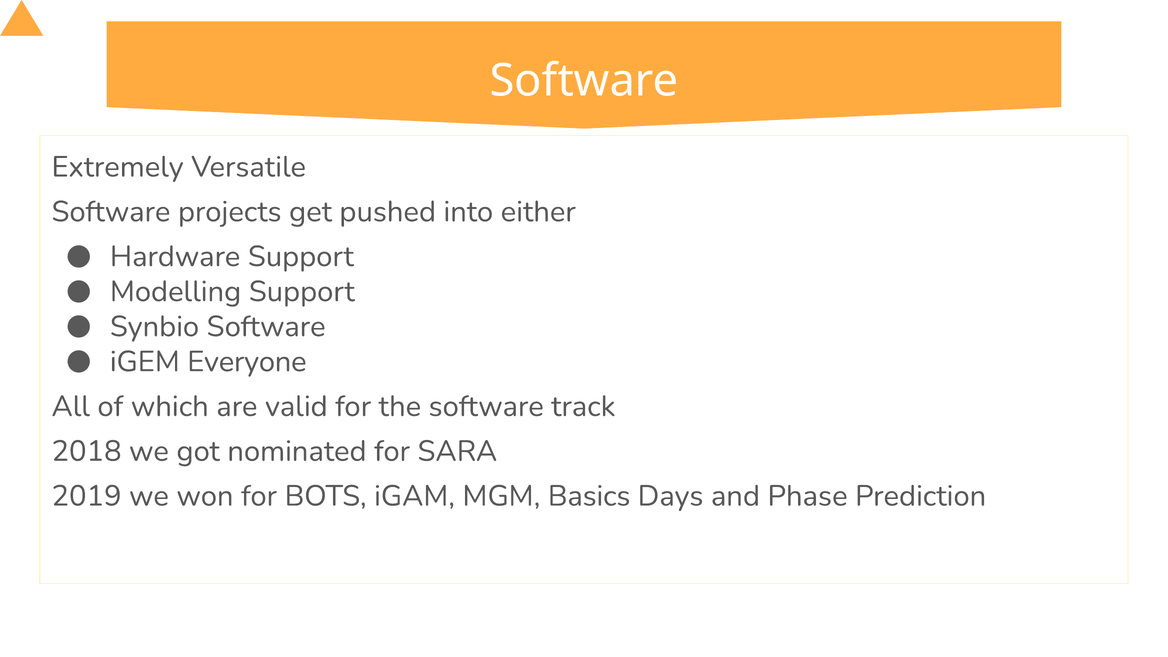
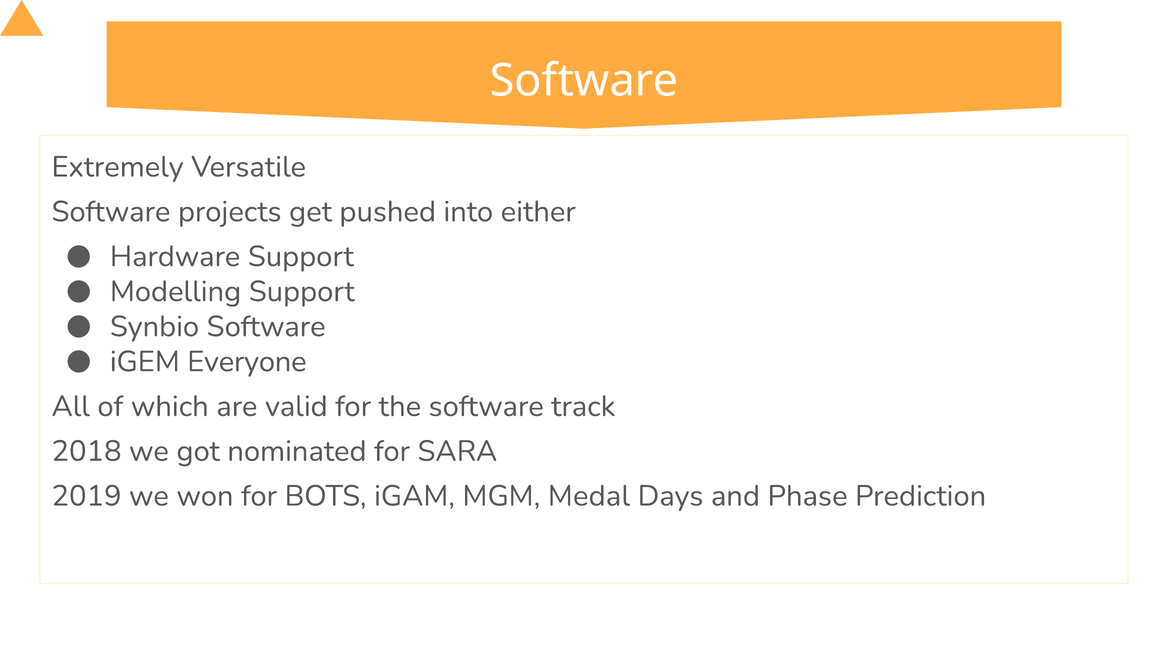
Basics: Basics -> Medal
